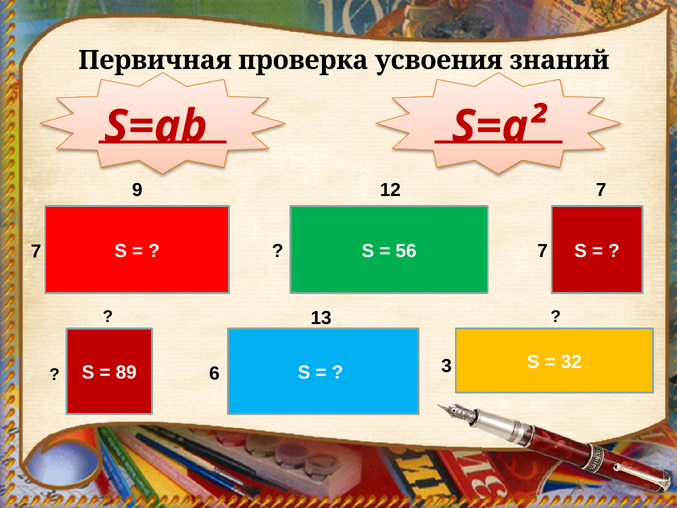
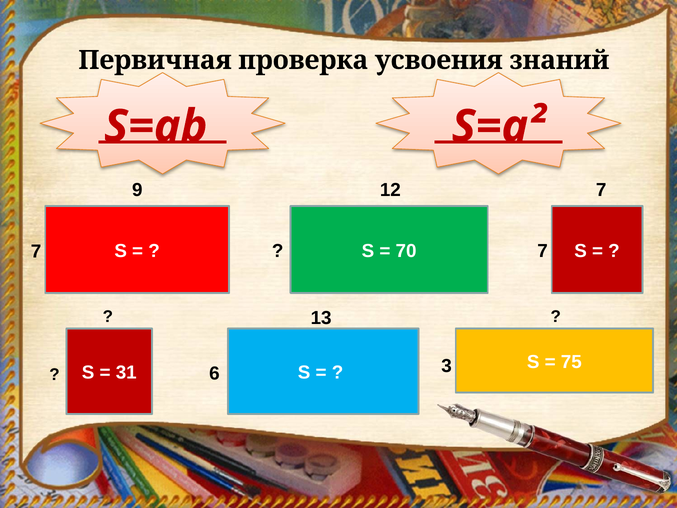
56: 56 -> 70
32: 32 -> 75
89: 89 -> 31
